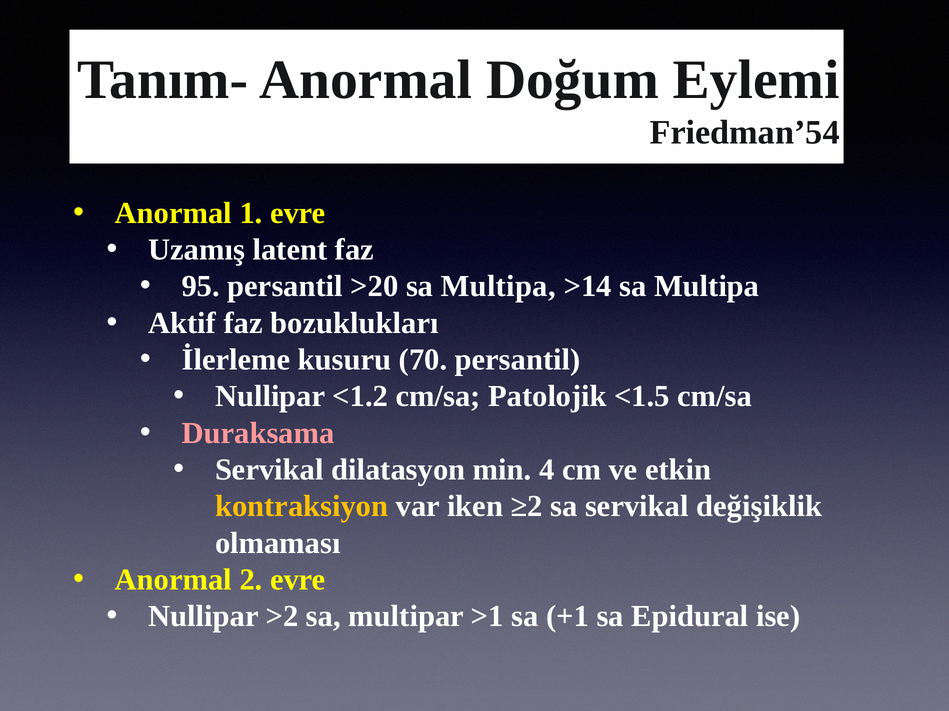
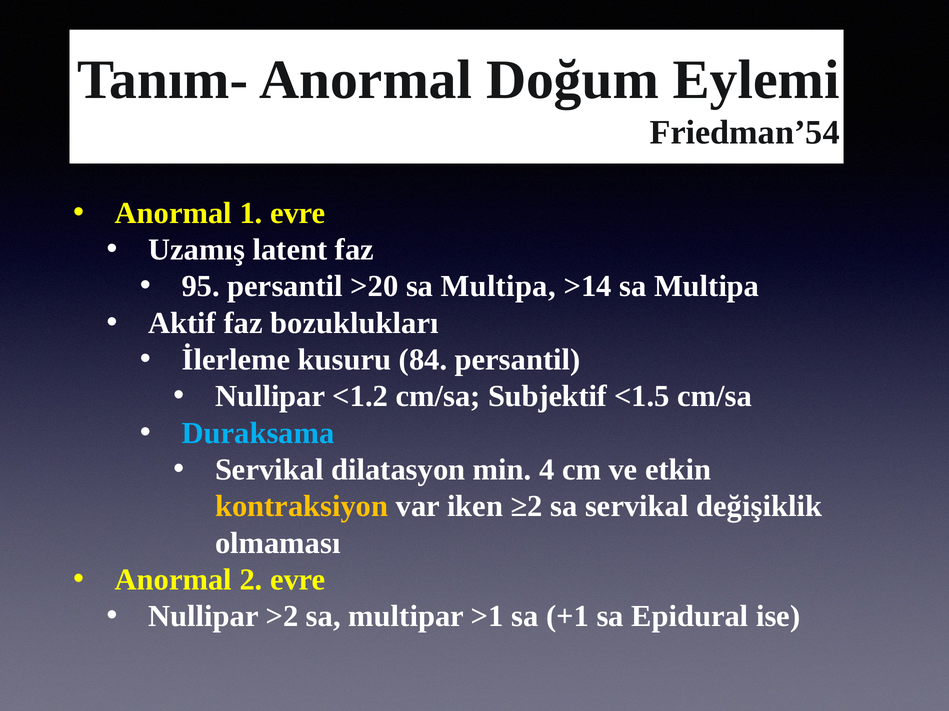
70: 70 -> 84
Patolojik: Patolojik -> Subjektif
Duraksama colour: pink -> light blue
